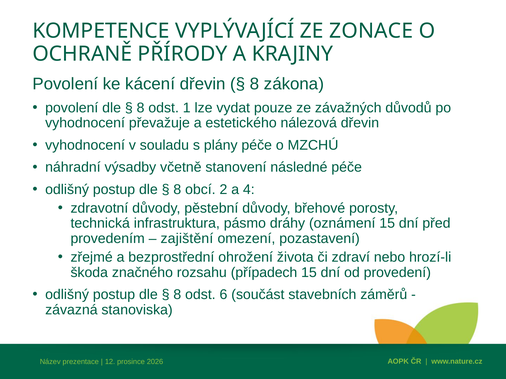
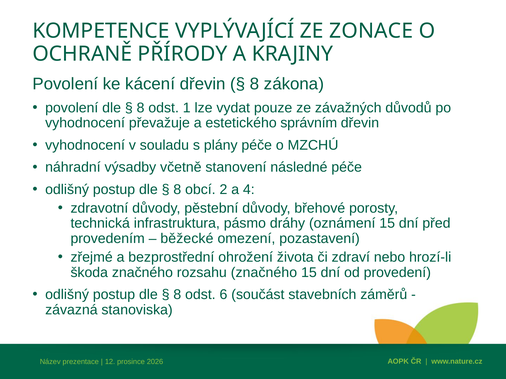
nálezová: nálezová -> správním
zajištění: zajištění -> běžecké
rozsahu případech: případech -> značného
